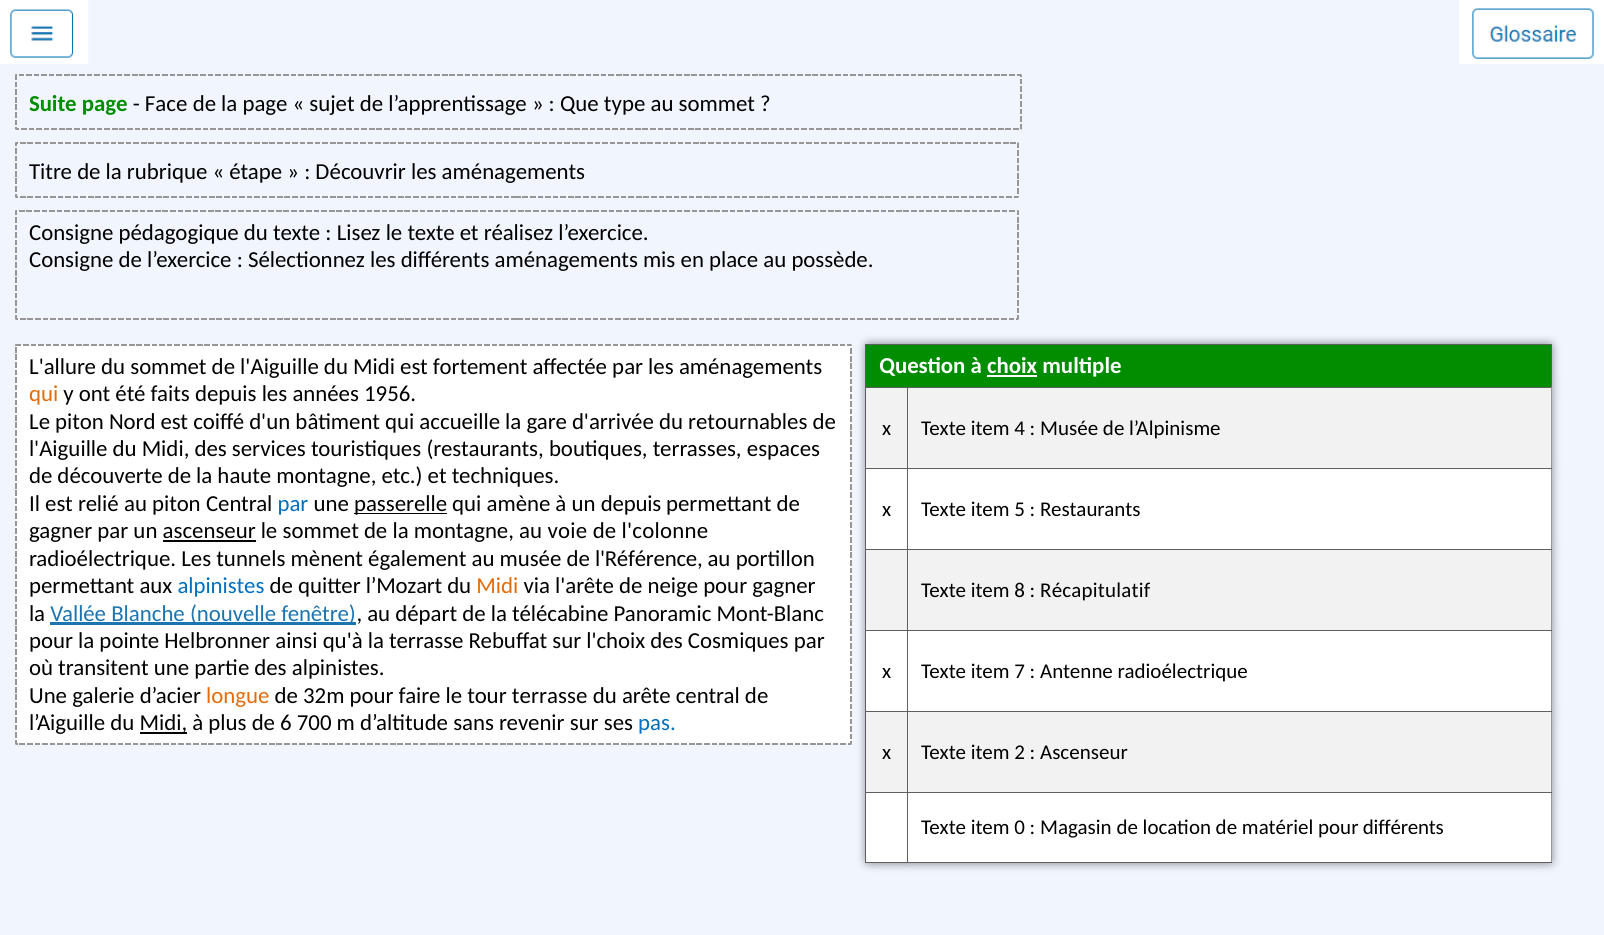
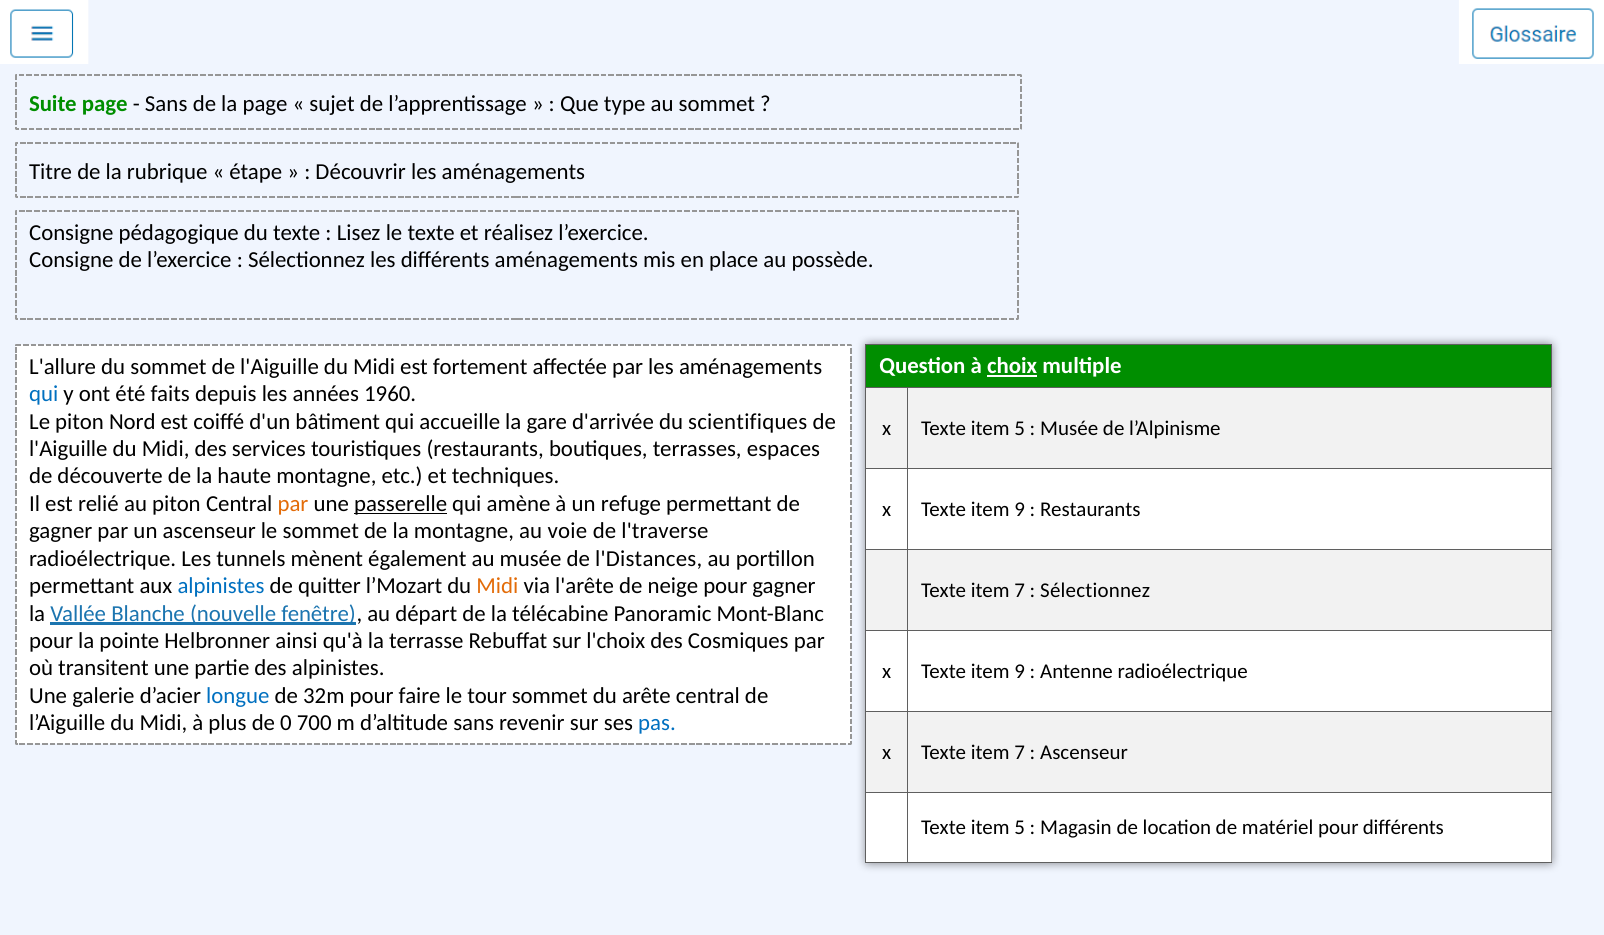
Face at (166, 104): Face -> Sans
qui at (44, 394) colour: orange -> blue
1956: 1956 -> 1960
retournables: retournables -> scientifiques
x Texte item 4: 4 -> 5
par at (293, 504) colour: blue -> orange
un depuis: depuis -> refuge
5 at (1020, 509): 5 -> 9
ascenseur at (209, 532) underline: present -> none
l'colonne: l'colonne -> l'traverse
l'Référence: l'Référence -> l'Distances
8 at (1020, 590): 8 -> 7
Récapitulatif at (1095, 590): Récapitulatif -> Sélectionnez
7 at (1020, 671): 7 -> 9
longue colour: orange -> blue
tour terrasse: terrasse -> sommet
Midi at (163, 724) underline: present -> none
6: 6 -> 0
x Texte item 2: 2 -> 7
0 at (1020, 828): 0 -> 5
